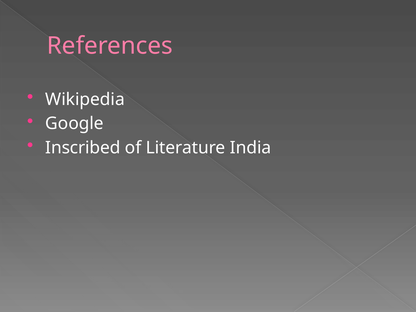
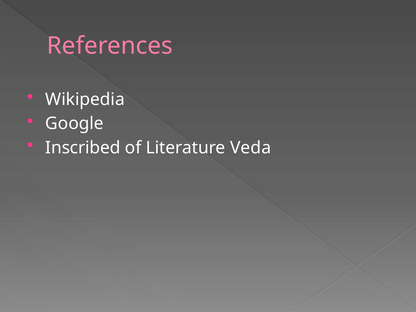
India: India -> Veda
